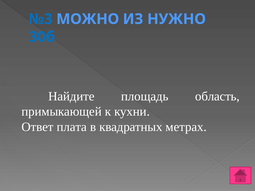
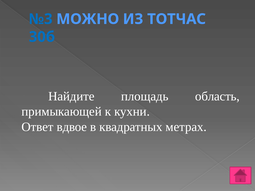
НУЖНО: НУЖНО -> ТОТЧАС
плата: плата -> вдвое
